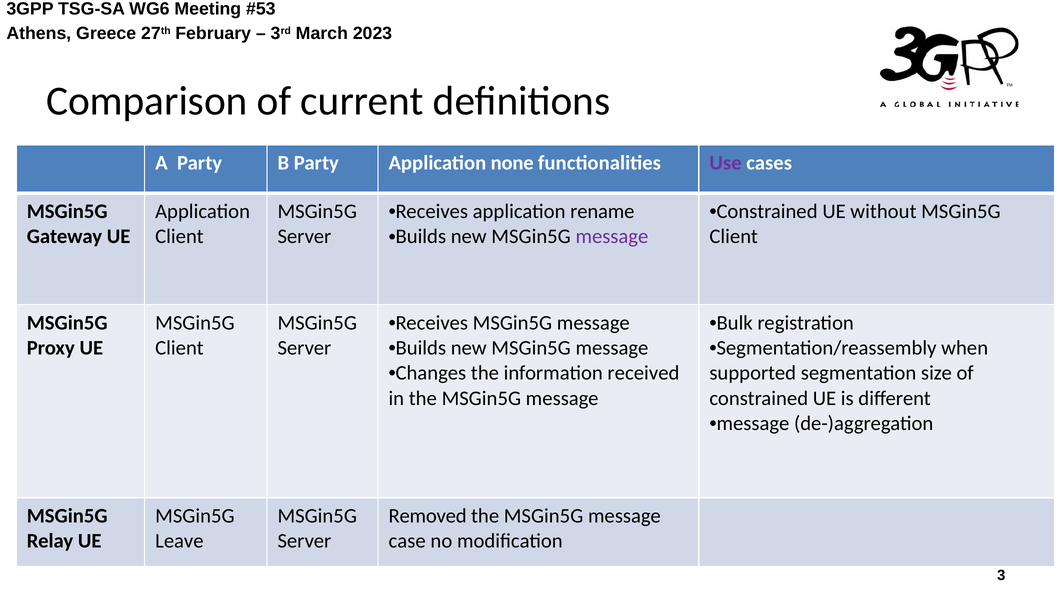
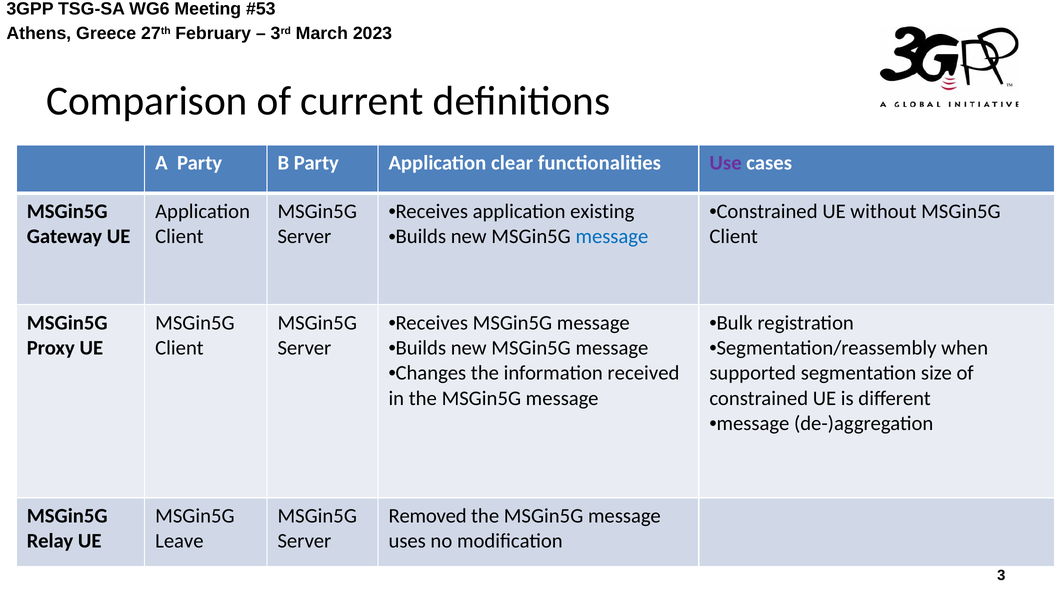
none: none -> clear
rename: rename -> existing
message at (612, 237) colour: purple -> blue
case: case -> uses
